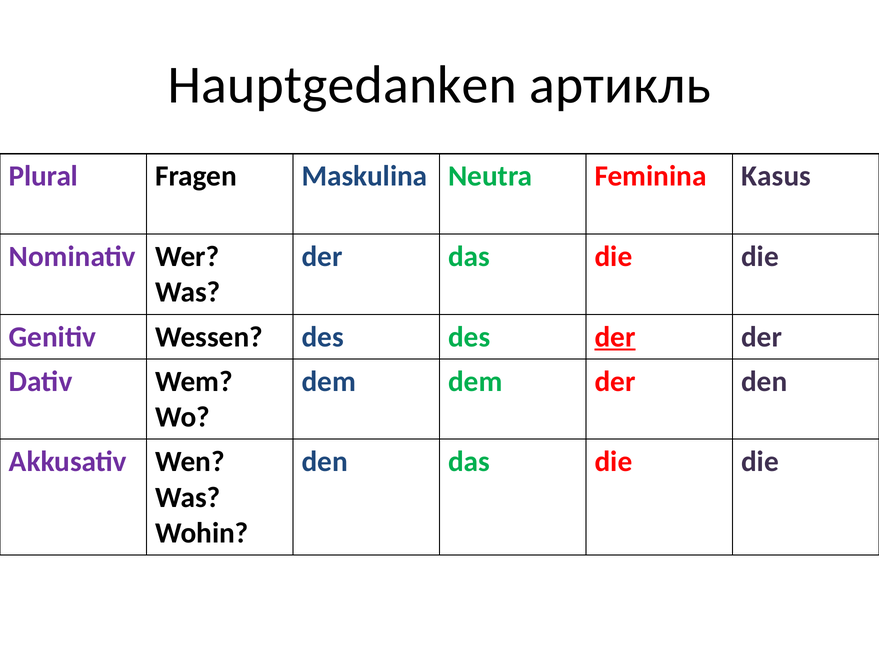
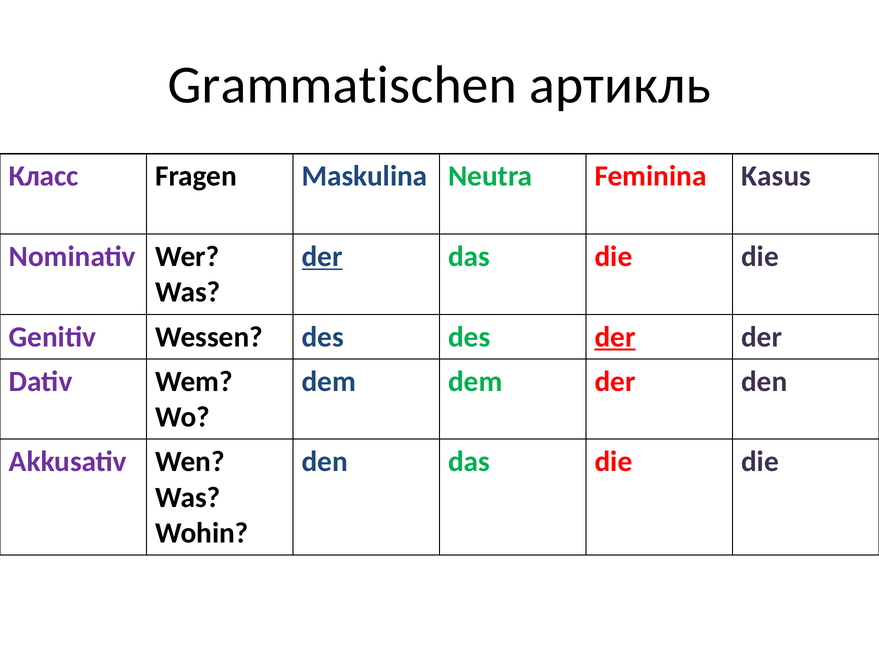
Hauptgedanken: Hauptgedanken -> Grammatischen
Plural: Plural -> Класс
der at (322, 257) underline: none -> present
